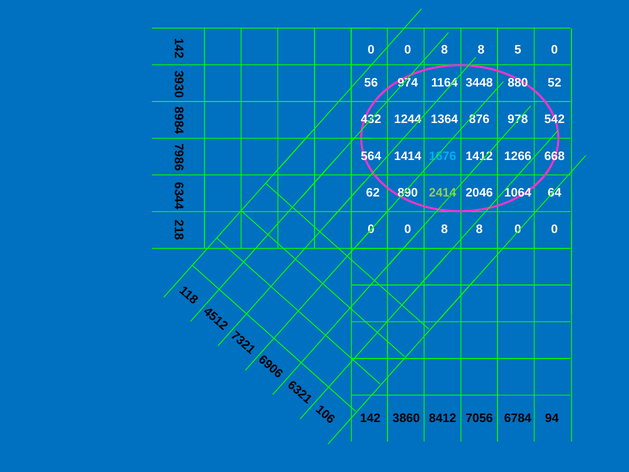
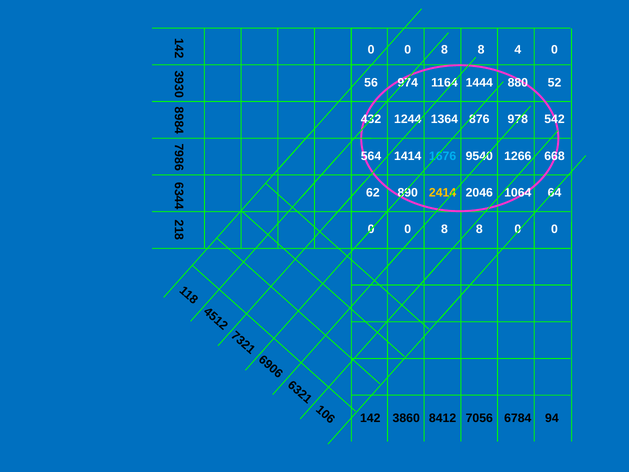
8 8 5: 5 -> 4
3448: 3448 -> 1444
1412: 1412 -> 9540
2414 colour: light green -> yellow
